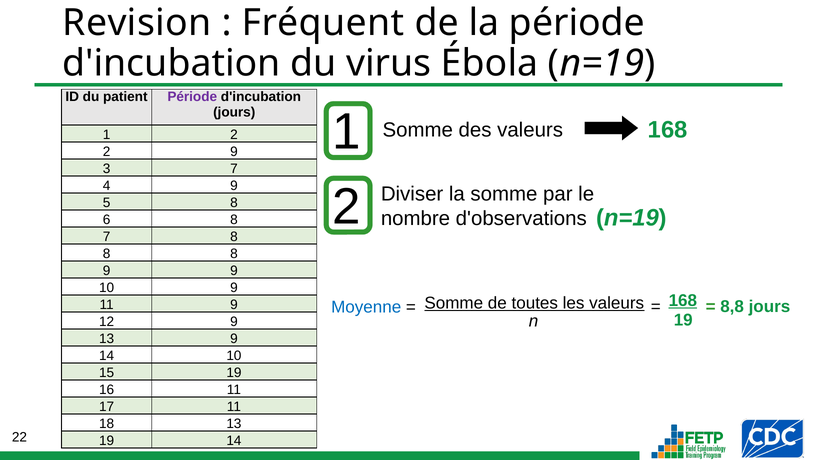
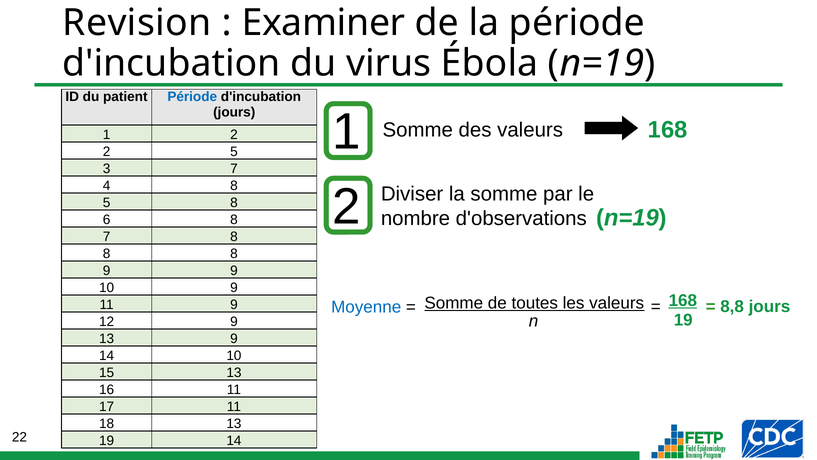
Fréquent: Fréquent -> Examiner
Période at (192, 97) colour: purple -> blue
2 9: 9 -> 5
4 9: 9 -> 8
15 19: 19 -> 13
